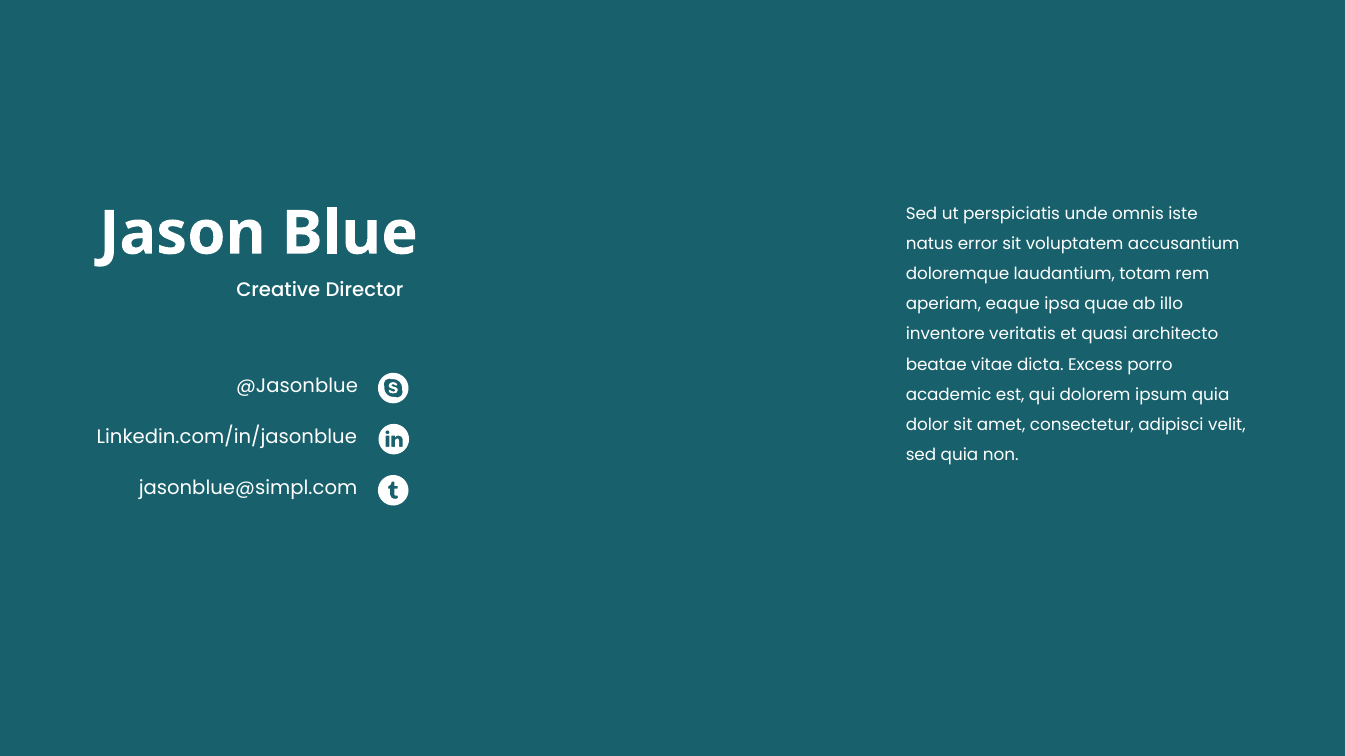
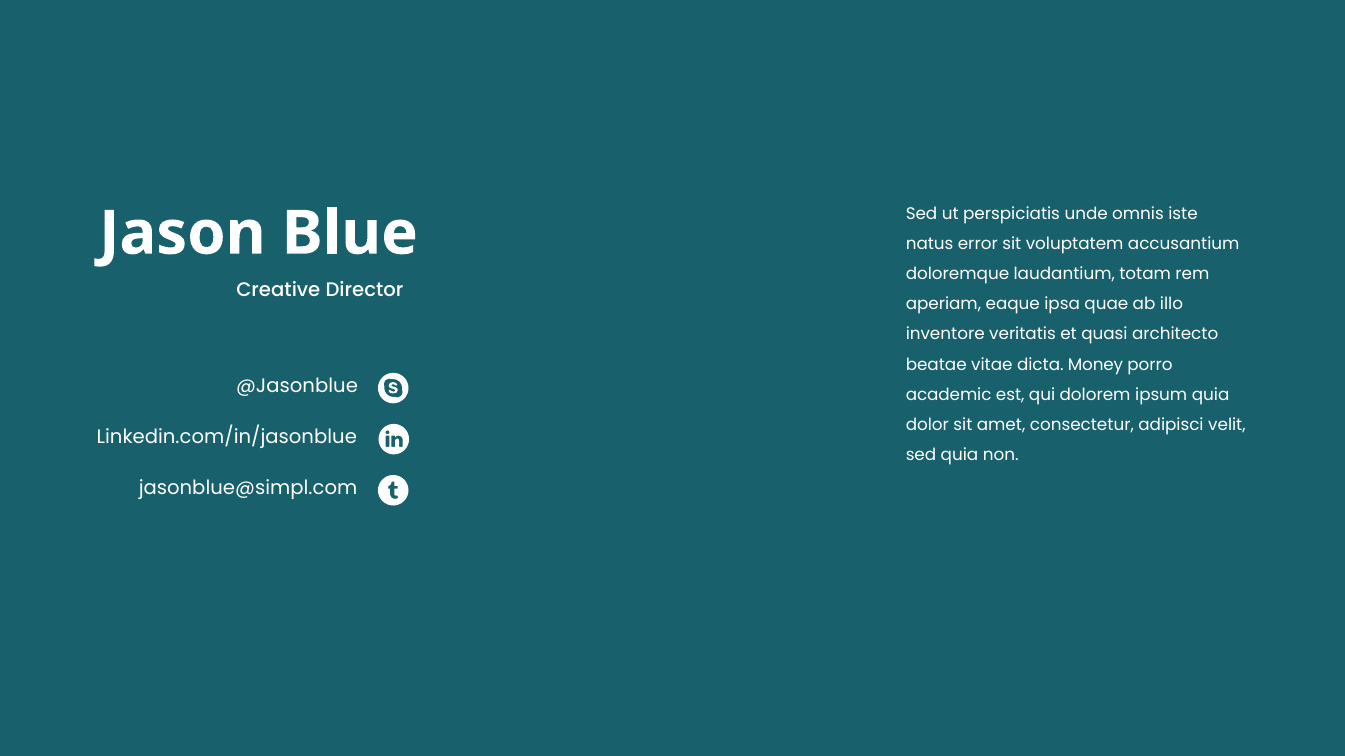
Excess: Excess -> Money
